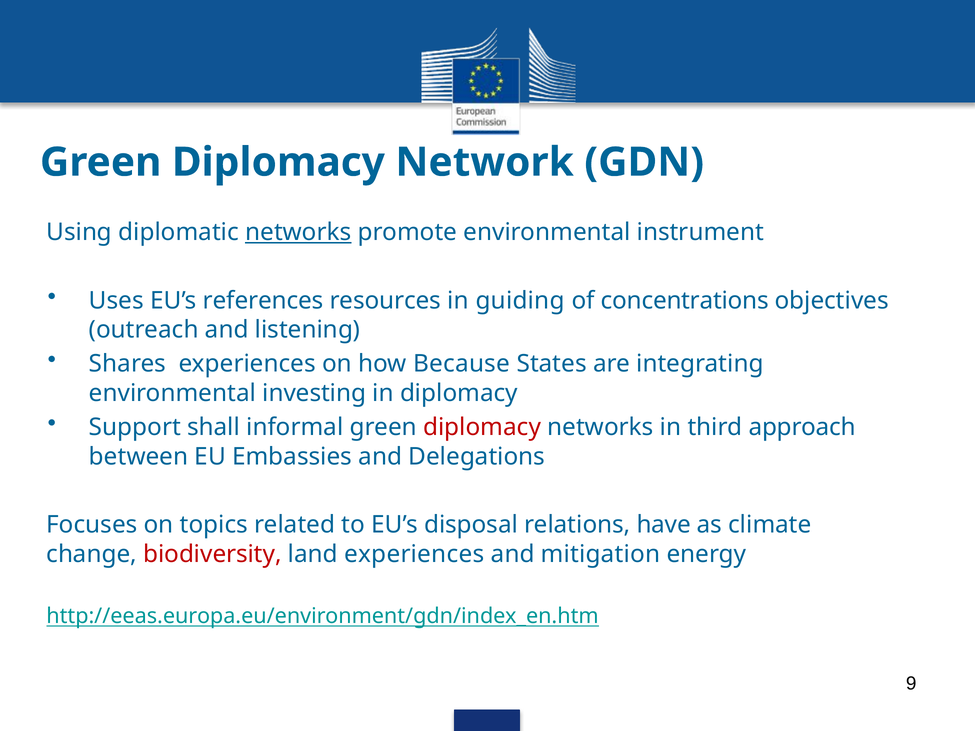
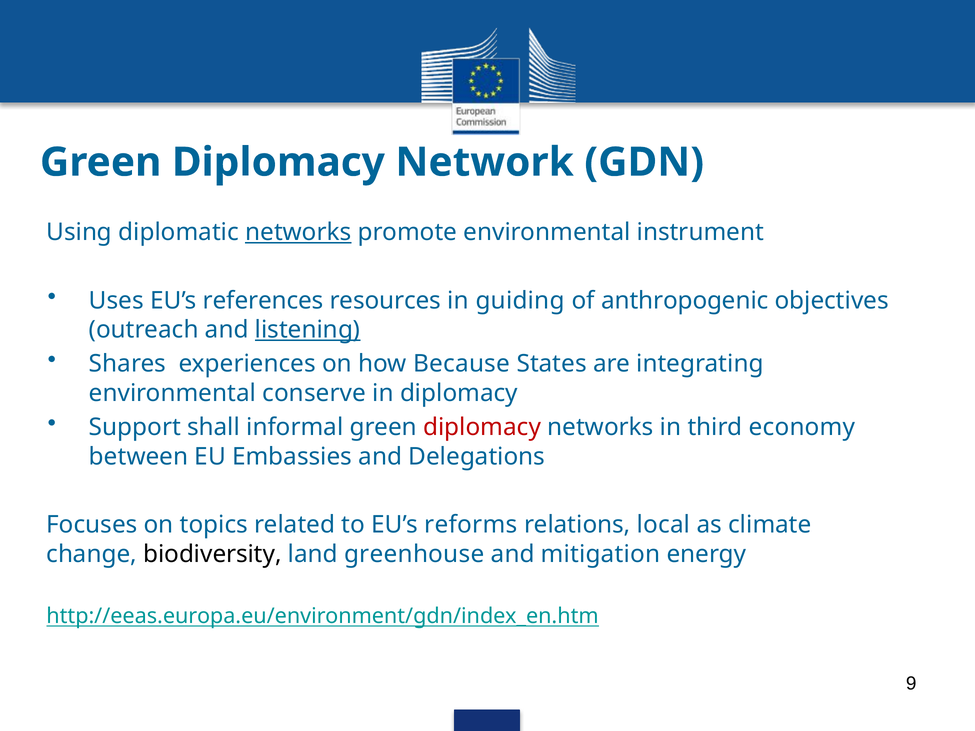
concentrations: concentrations -> anthropogenic
listening underline: none -> present
investing: investing -> conserve
approach: approach -> economy
disposal: disposal -> reforms
have: have -> local
biodiversity colour: red -> black
land experiences: experiences -> greenhouse
